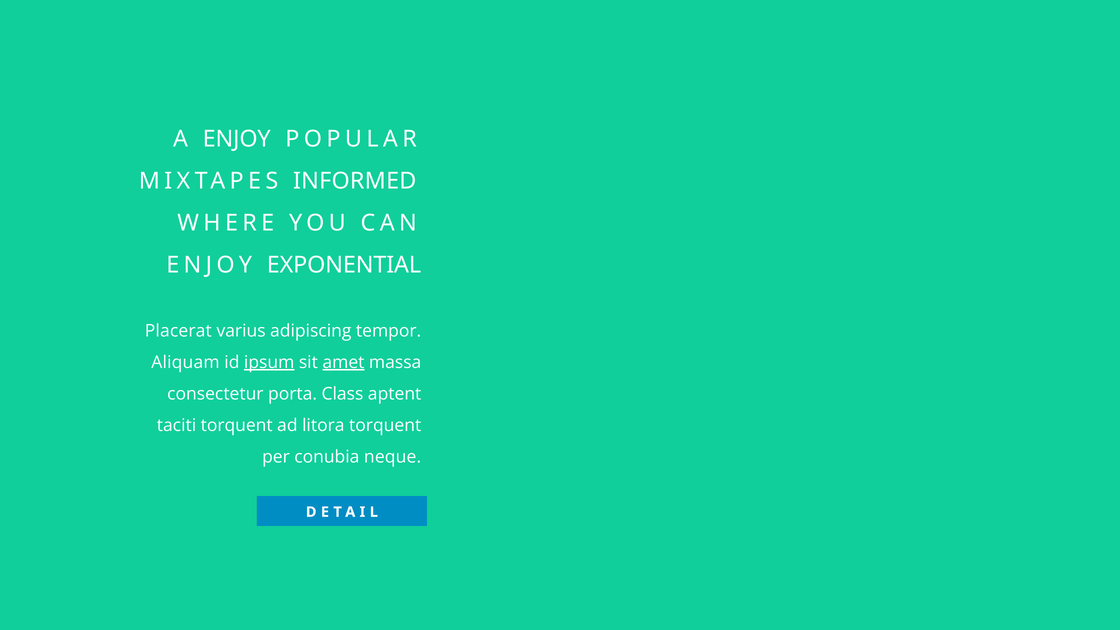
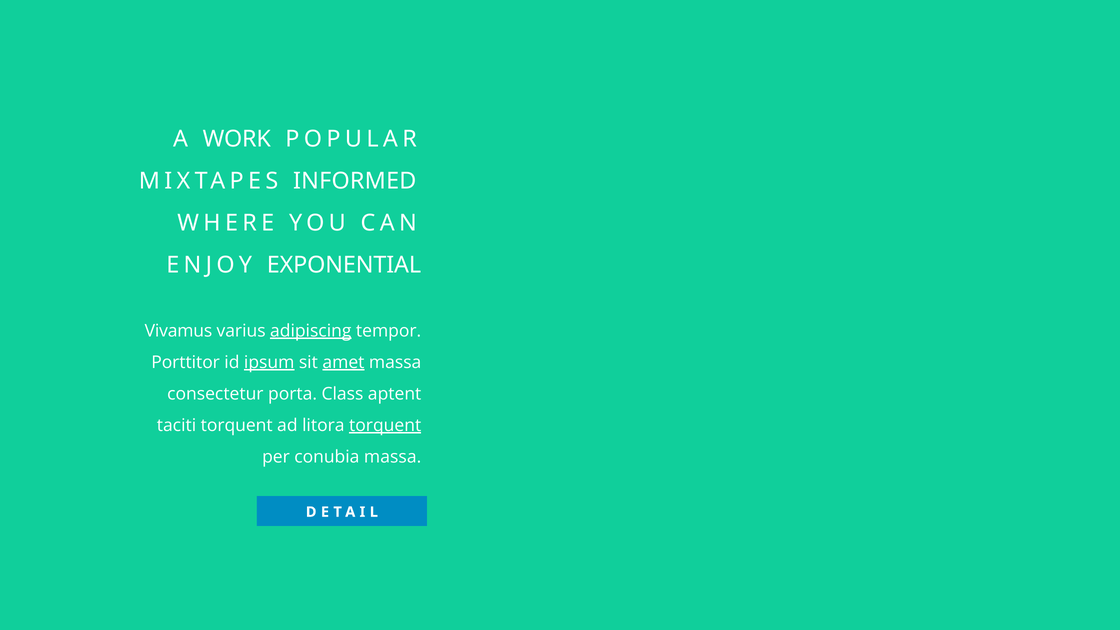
A ENJOY: ENJOY -> WORK
Placerat: Placerat -> Vivamus
adipiscing underline: none -> present
Aliquam: Aliquam -> Porttitor
torquent at (385, 425) underline: none -> present
conubia neque: neque -> massa
